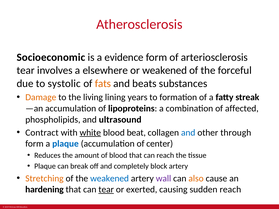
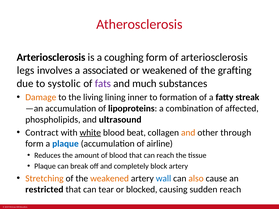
Socioeconomic at (51, 57): Socioeconomic -> Arteriosclerosis
evidence: evidence -> coughing
tear at (26, 70): tear -> legs
elsewhere: elsewhere -> associated
forceful: forceful -> grafting
fats colour: orange -> purple
beats: beats -> much
years: years -> inner
and at (188, 133) colour: blue -> orange
center: center -> airline
weakened at (110, 179) colour: blue -> orange
wall colour: purple -> blue
hardening: hardening -> restricted
tear at (106, 190) underline: present -> none
exerted: exerted -> blocked
